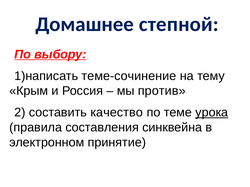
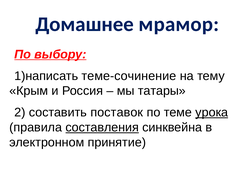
степной: степной -> мрамор
против: против -> татары
качество: качество -> поставок
составления underline: none -> present
